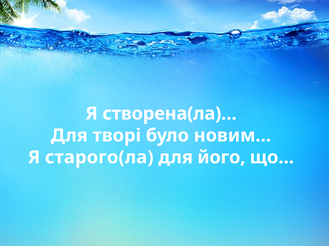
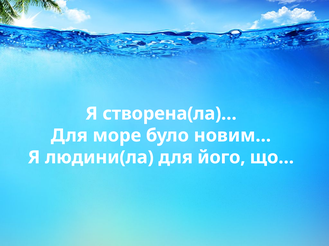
творі: творі -> море
старого(ла: старого(ла -> людини(ла
